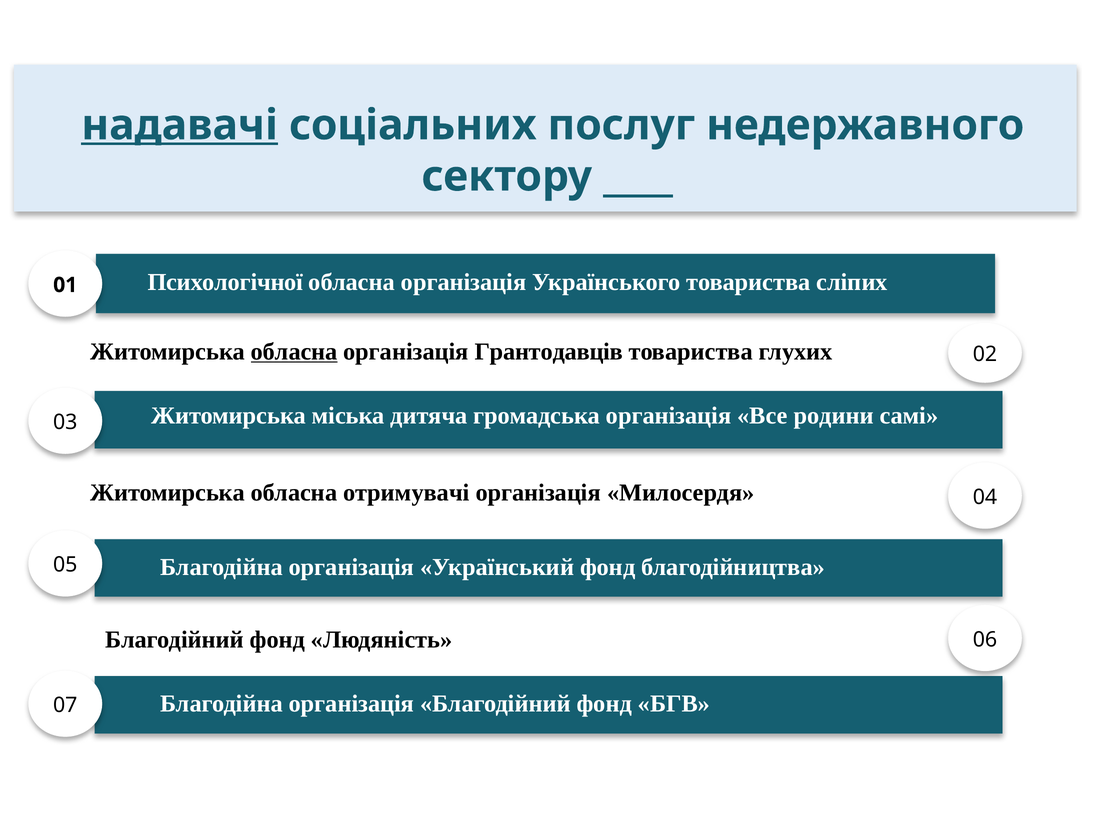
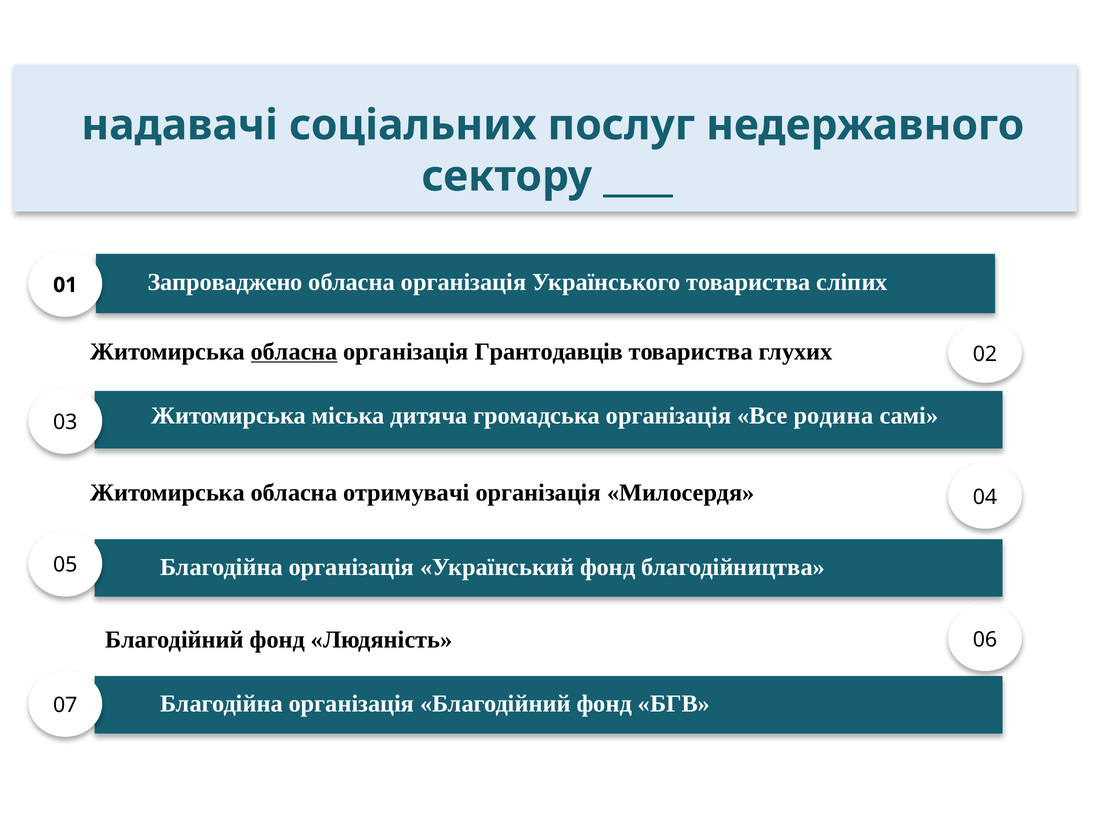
надавачі underline: present -> none
Психологічної: Психологічної -> Запроваджено
родини: родини -> родина
